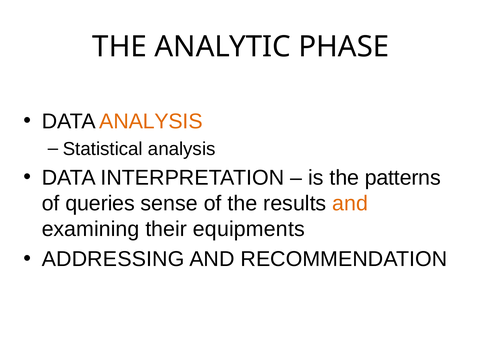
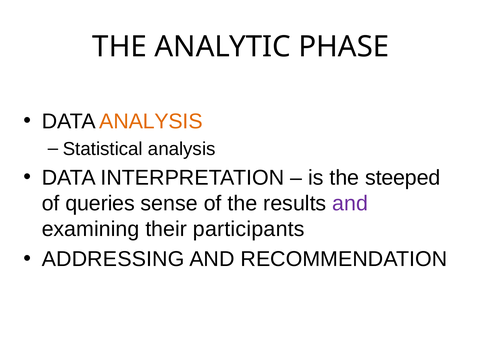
patterns: patterns -> steeped
and at (350, 203) colour: orange -> purple
equipments: equipments -> participants
